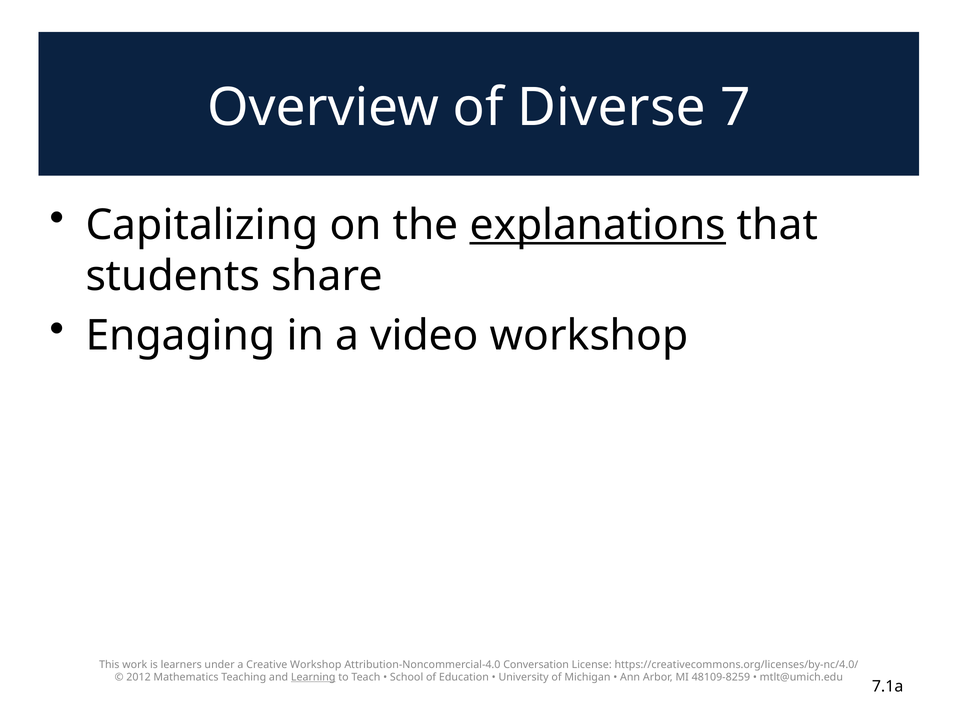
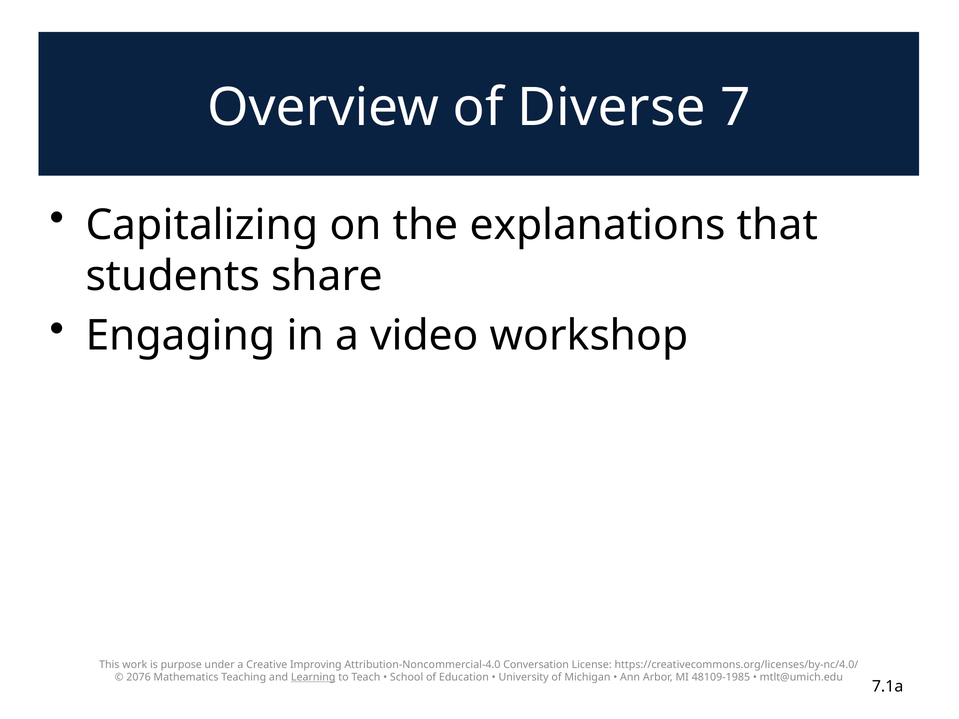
explanations underline: present -> none
learners: learners -> purpose
Creative Workshop: Workshop -> Improving
2012: 2012 -> 2076
48109-8259: 48109-8259 -> 48109-1985
